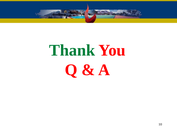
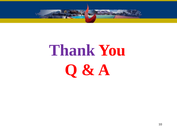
Thank colour: green -> purple
